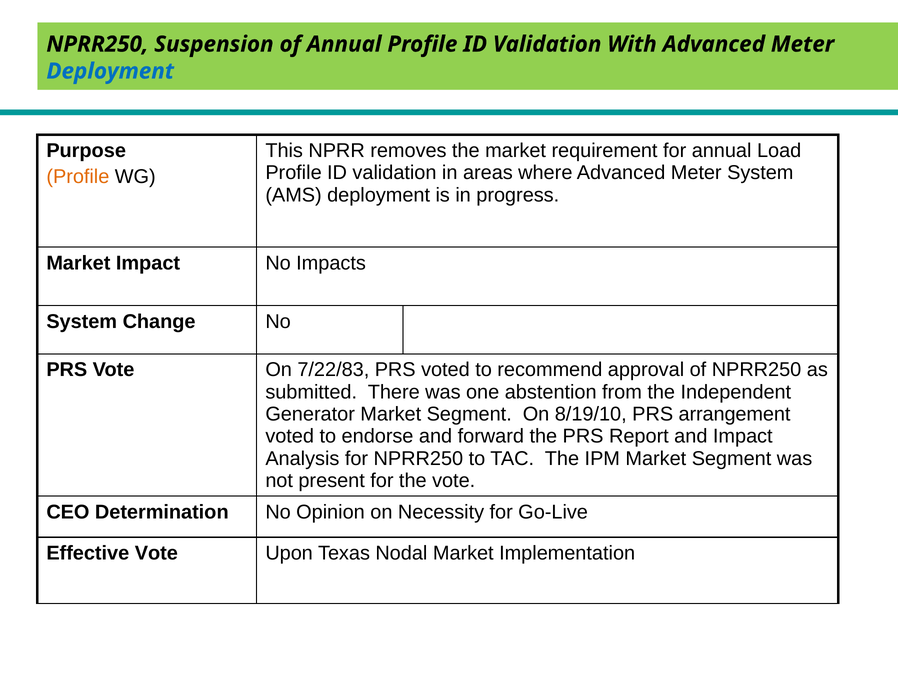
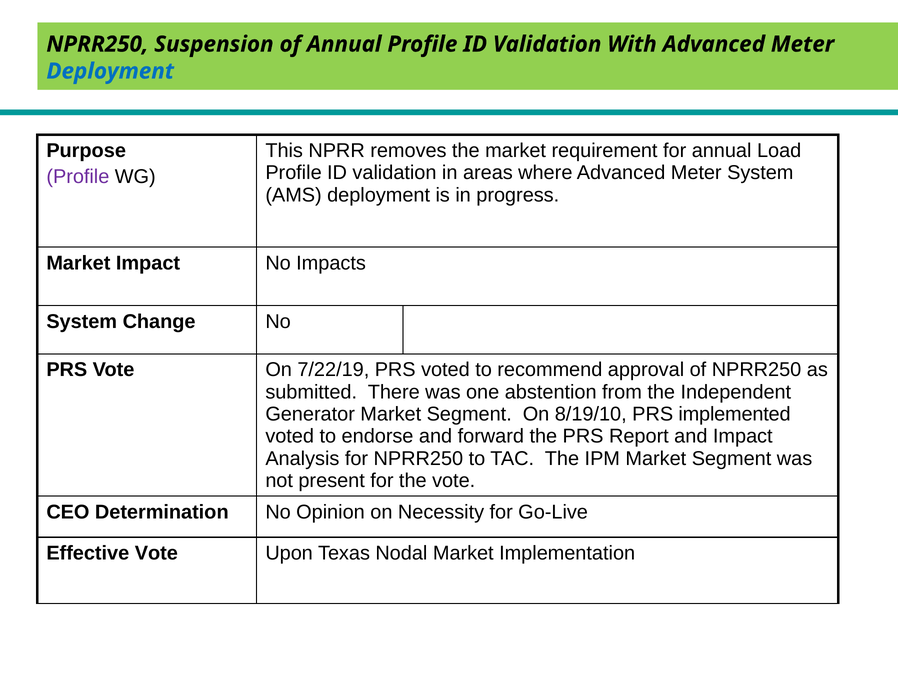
Profile at (78, 177) colour: orange -> purple
7/22/83: 7/22/83 -> 7/22/19
arrangement: arrangement -> implemented
